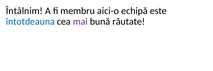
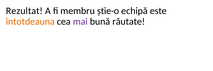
Întâlnim: Întâlnim -> Rezultat
aici-o: aici-o -> știe-o
întotdeauna colour: blue -> orange
